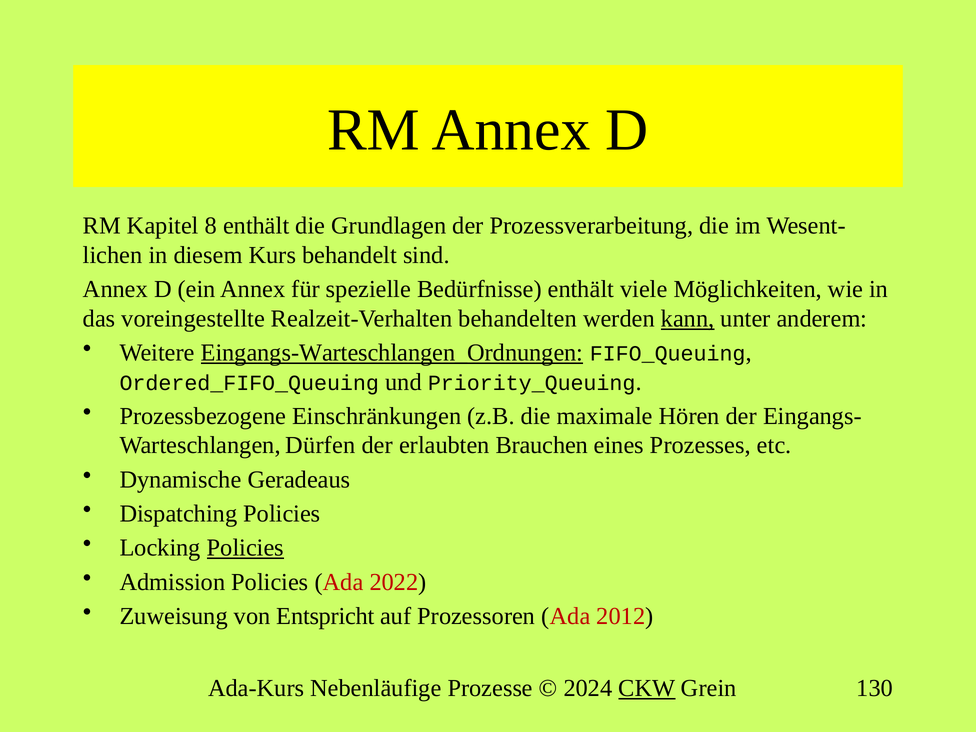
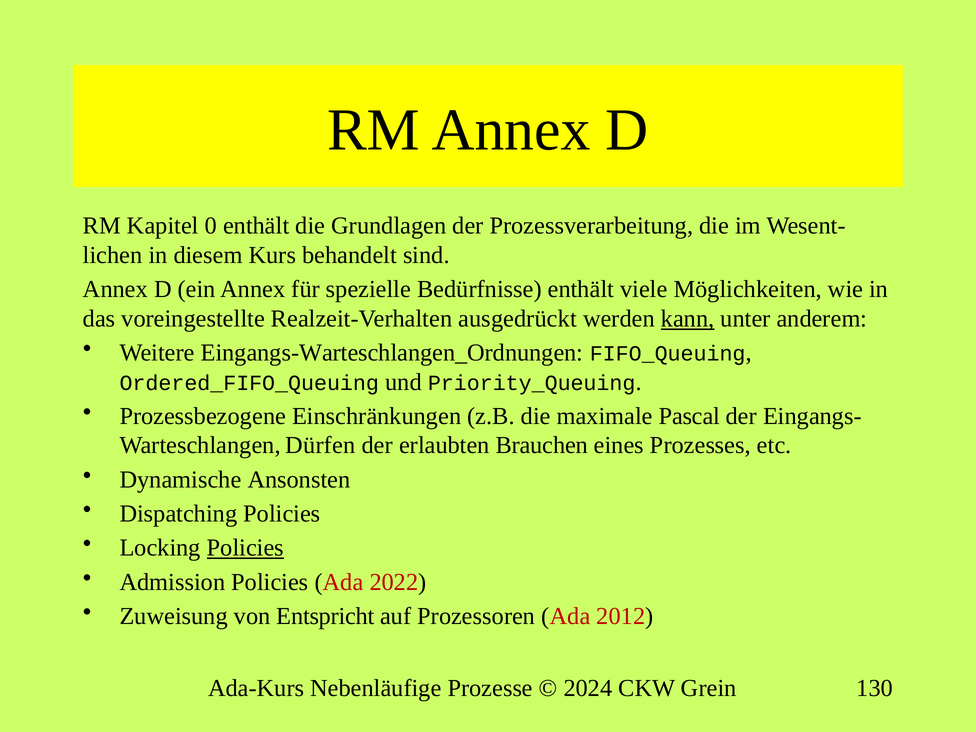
8: 8 -> 0
behandelten: behandelten -> ausgedrückt
Eingangs-Warteschlangen_Ordnungen underline: present -> none
Hören: Hören -> Pascal
Geradeaus: Geradeaus -> Ansonsten
CKW underline: present -> none
